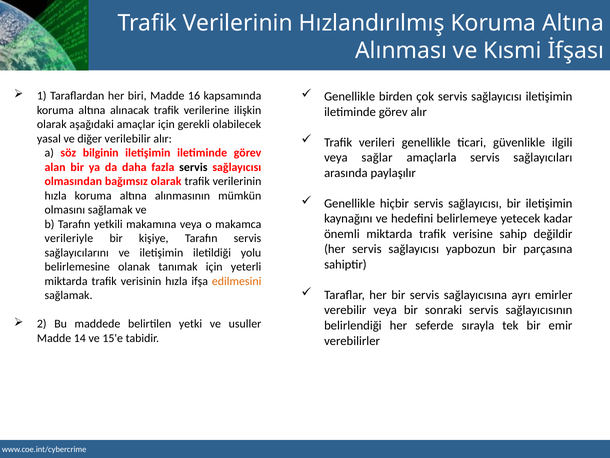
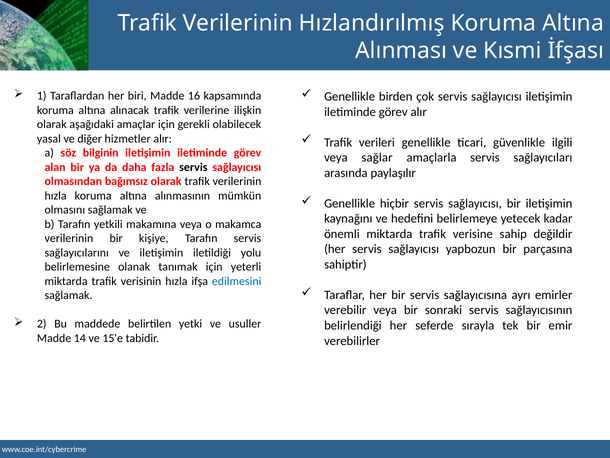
verilebilir: verilebilir -> hizmetler
verileriyle at (69, 238): verileriyle -> verilerinin
edilmesini colour: orange -> blue
